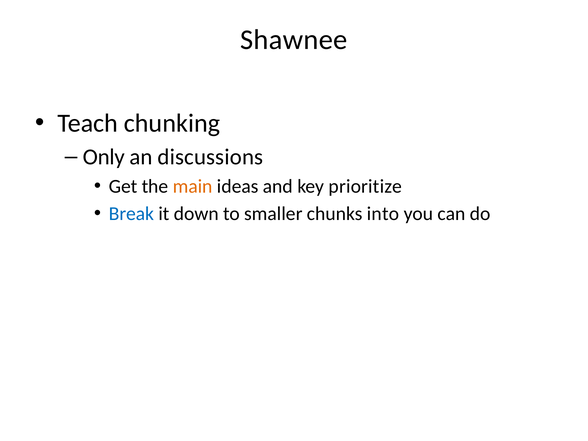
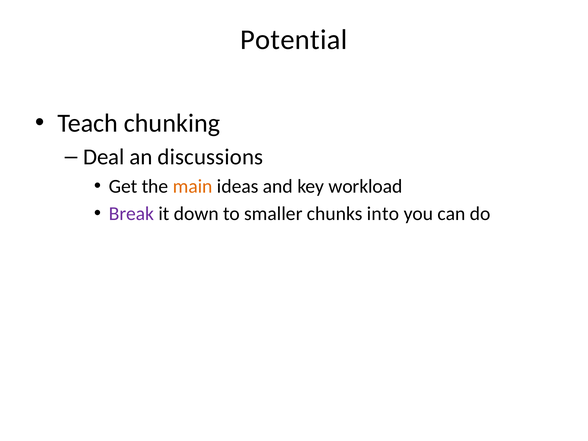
Shawnee: Shawnee -> Potential
Only: Only -> Deal
prioritize: prioritize -> workload
Break colour: blue -> purple
